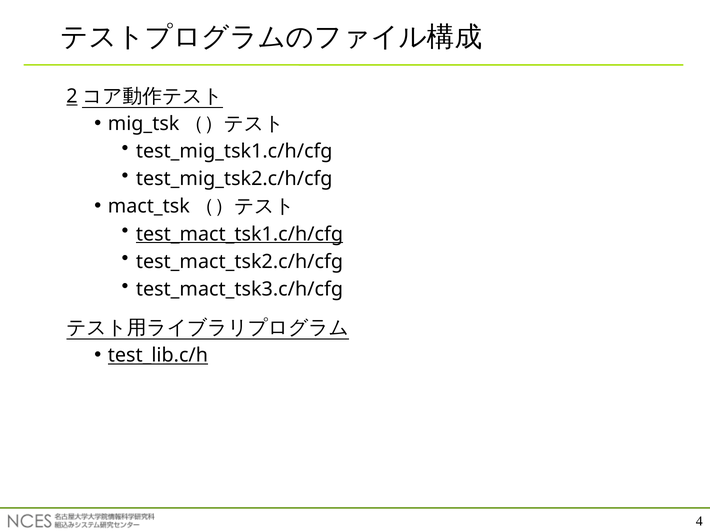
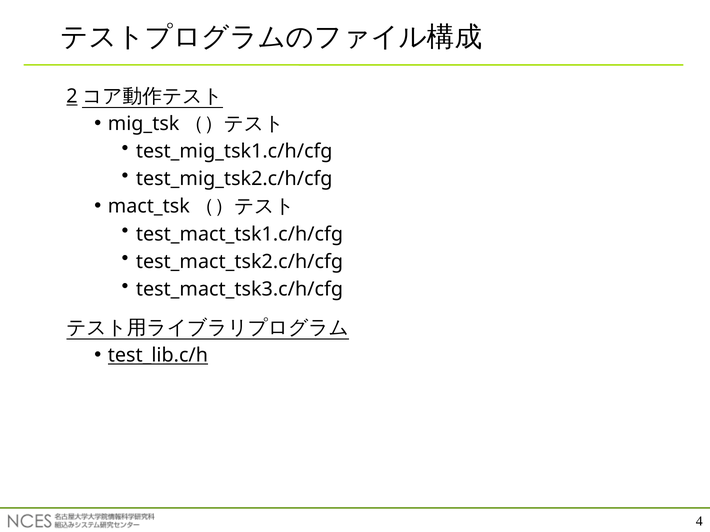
test_mact_tsk1.c/h/cfg underline: present -> none
